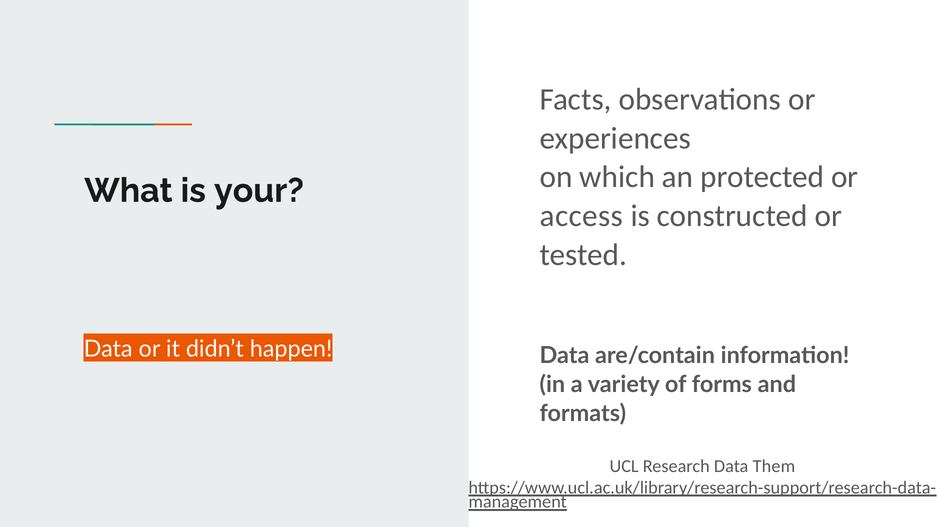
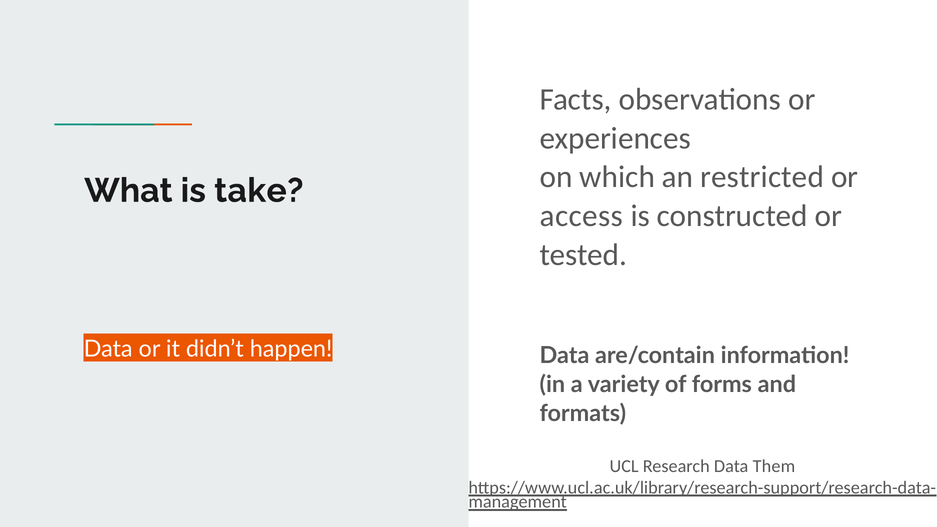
protected: protected -> restricted
your: your -> take
